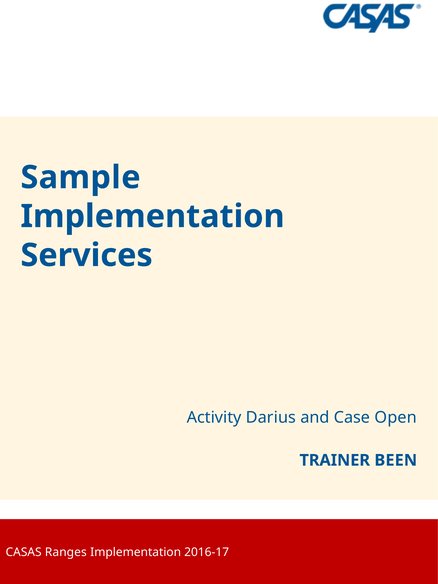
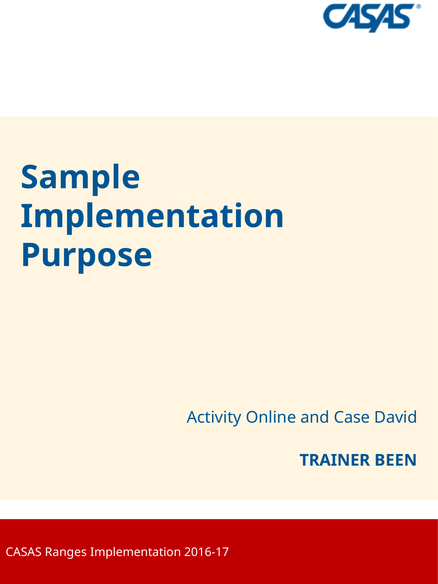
Services: Services -> Purpose
Darius: Darius -> Online
Open: Open -> David
